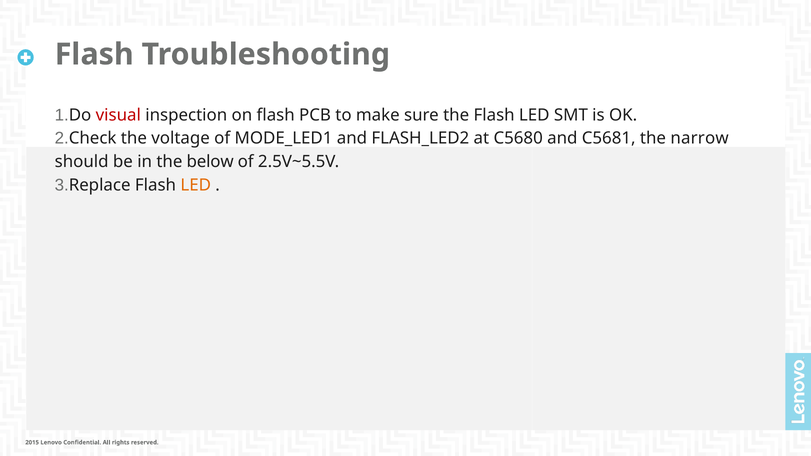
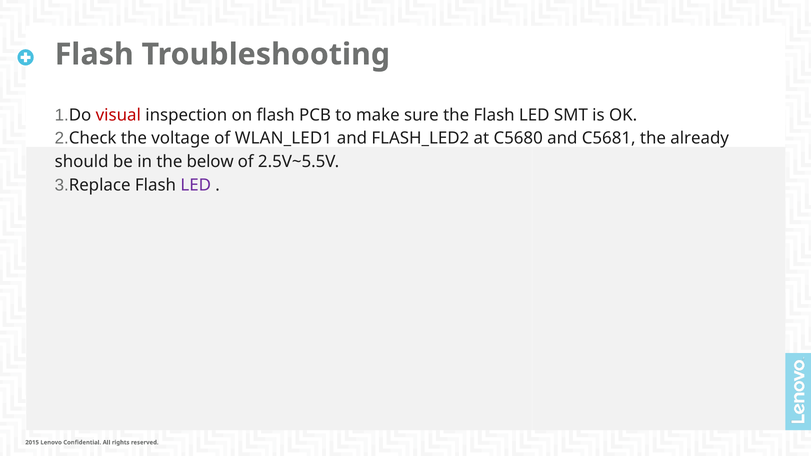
MODE_LED1: MODE_LED1 -> WLAN_LED1
narrow: narrow -> already
LED at (196, 185) colour: orange -> purple
